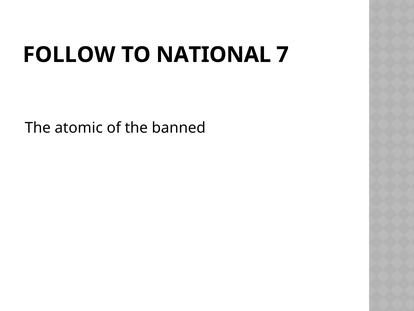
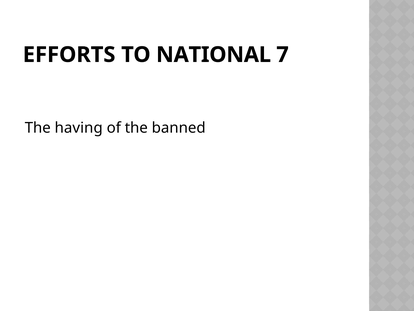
FOLLOW: FOLLOW -> EFFORTS
atomic: atomic -> having
